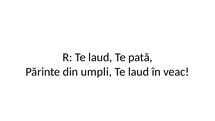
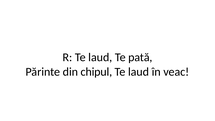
umpli: umpli -> chipul
